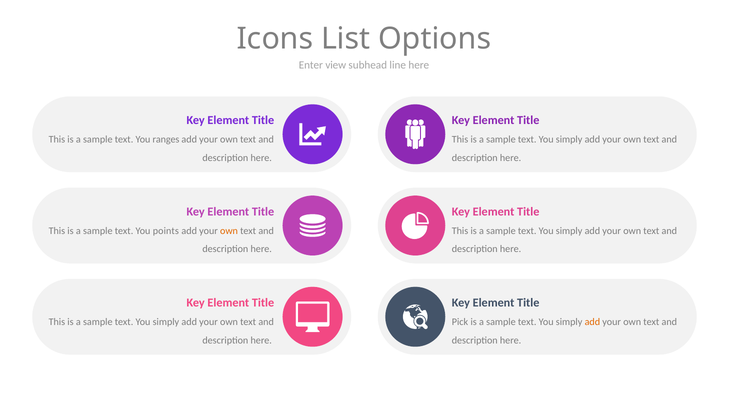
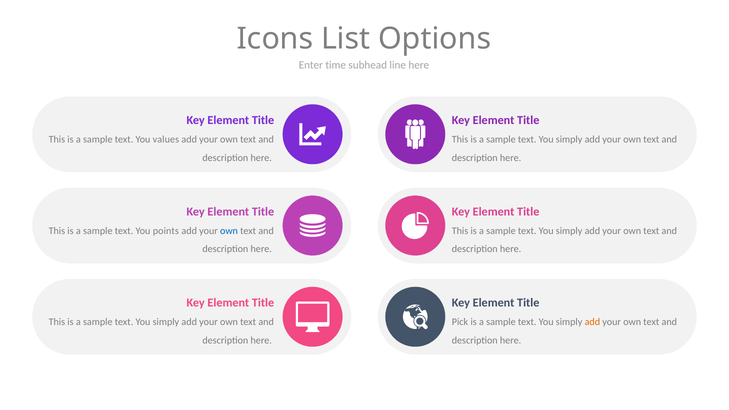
view: view -> time
ranges: ranges -> values
own at (229, 231) colour: orange -> blue
